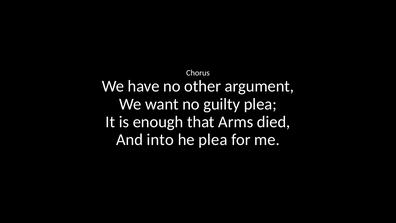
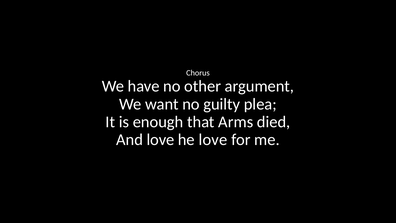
And into: into -> love
he plea: plea -> love
